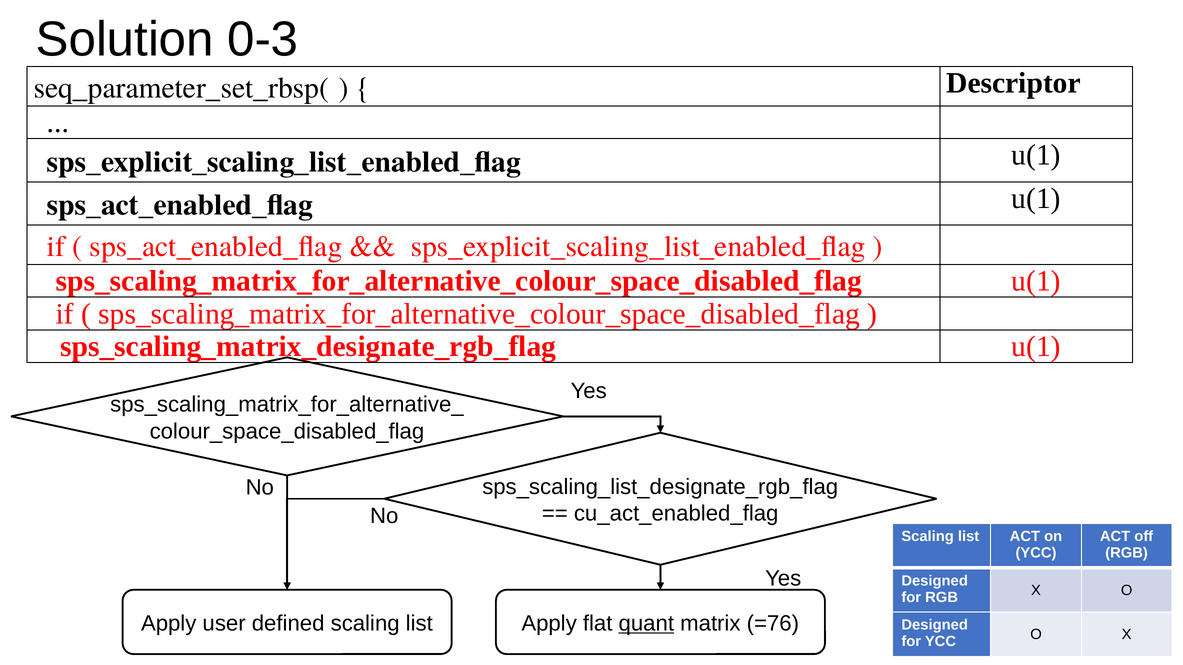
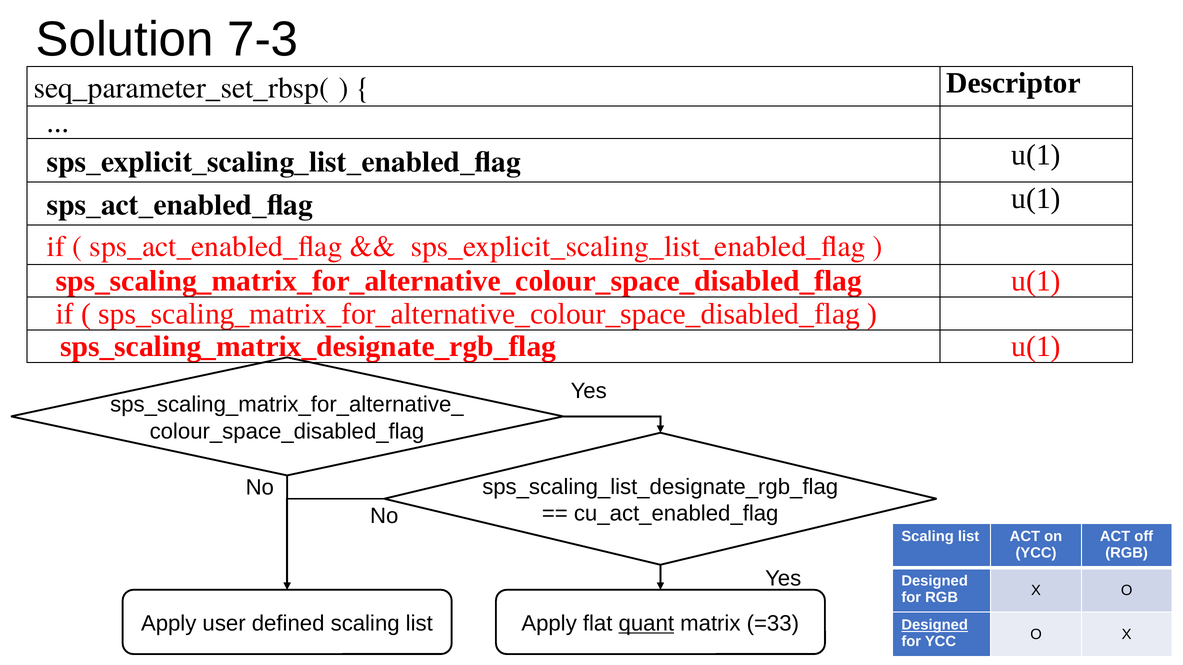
0-3: 0-3 -> 7-3
=76: =76 -> =33
Designed at (935, 625) underline: none -> present
